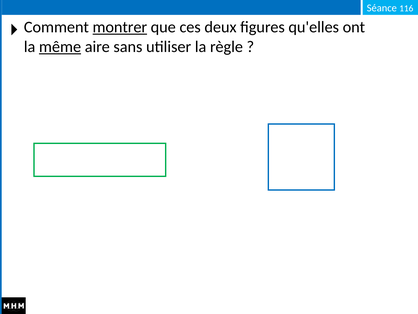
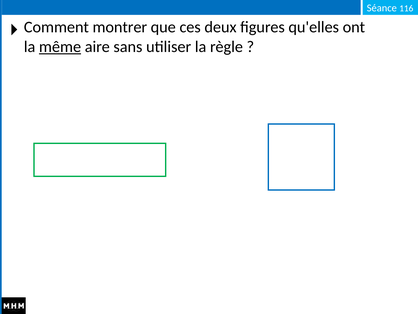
montrer underline: present -> none
